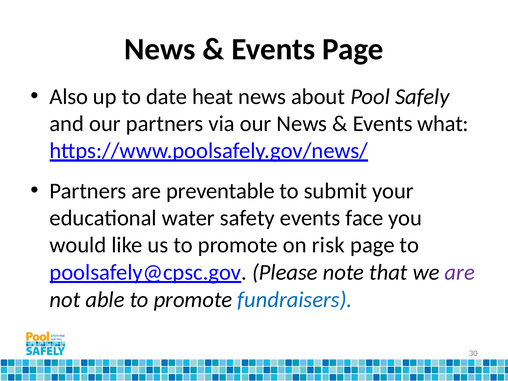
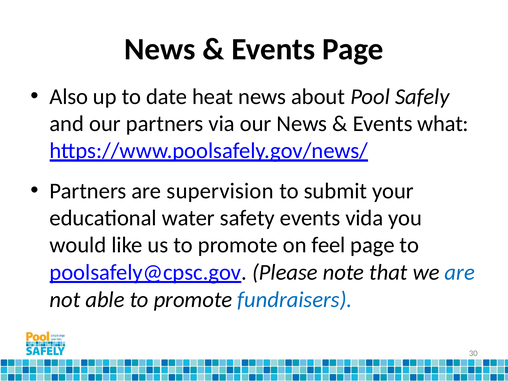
preventable: preventable -> supervision
face: face -> vida
risk: risk -> feel
are at (460, 272) colour: purple -> blue
